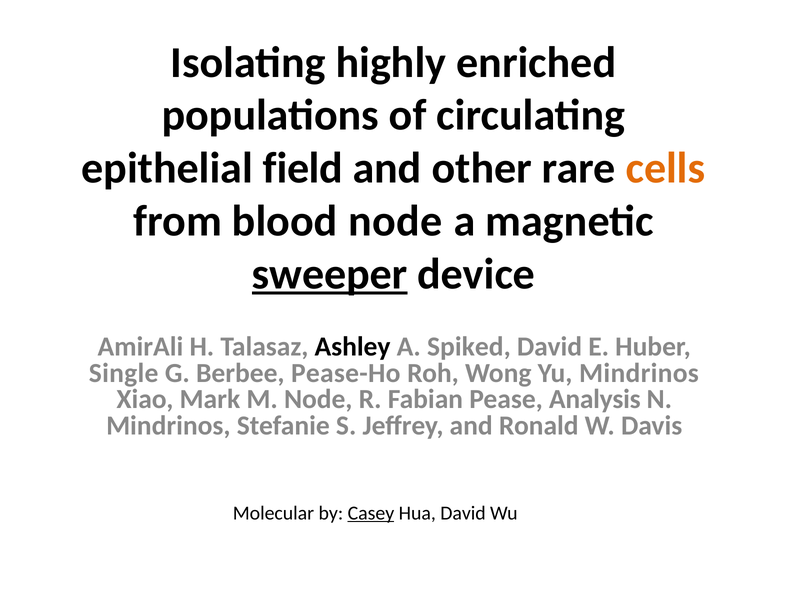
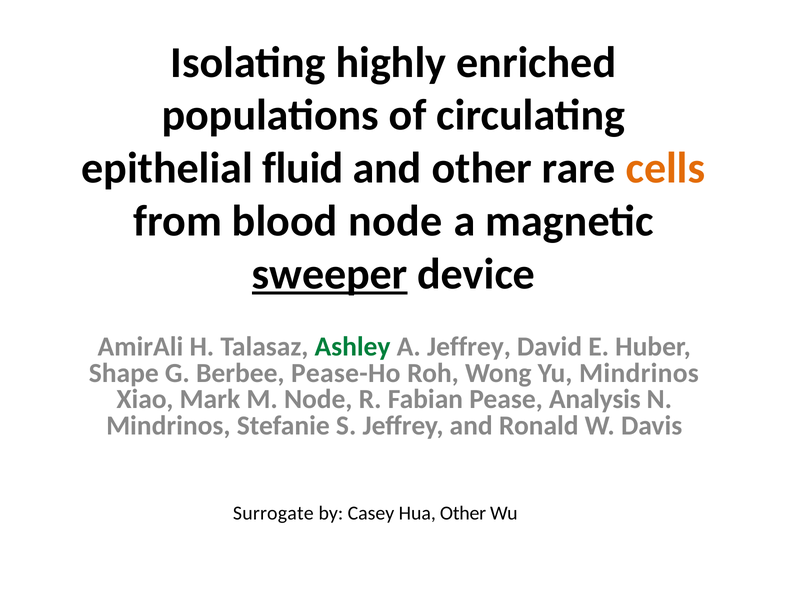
field: field -> fluid
Ashley colour: black -> green
A Spiked: Spiked -> Jeffrey
Single: Single -> Shape
Molecular: Molecular -> Surrogate
Casey underline: present -> none
Hua David: David -> Other
